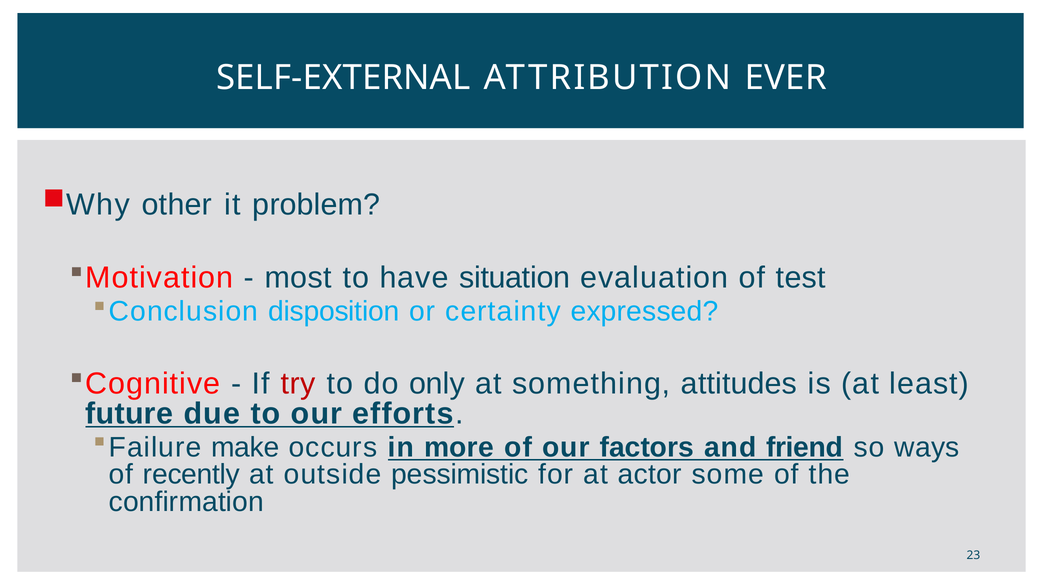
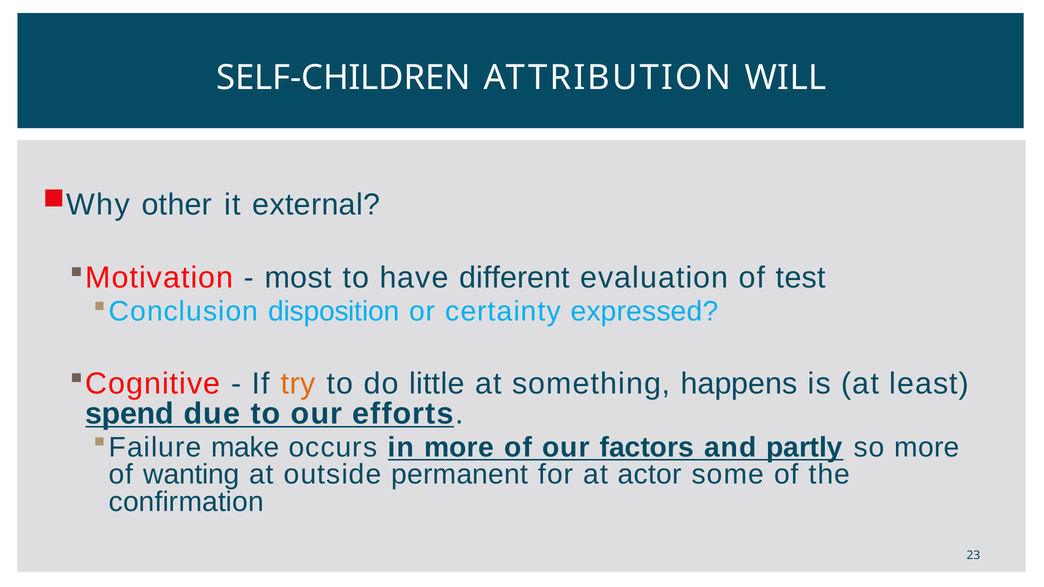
SELF-EXTERNAL: SELF-EXTERNAL -> SELF-CHILDREN
EVER: EVER -> WILL
problem: problem -> external
situation: situation -> different
try colour: red -> orange
only: only -> little
attitudes: attitudes -> happens
future: future -> spend
friend: friend -> partly
so ways: ways -> more
recently: recently -> wanting
pessimistic: pessimistic -> permanent
